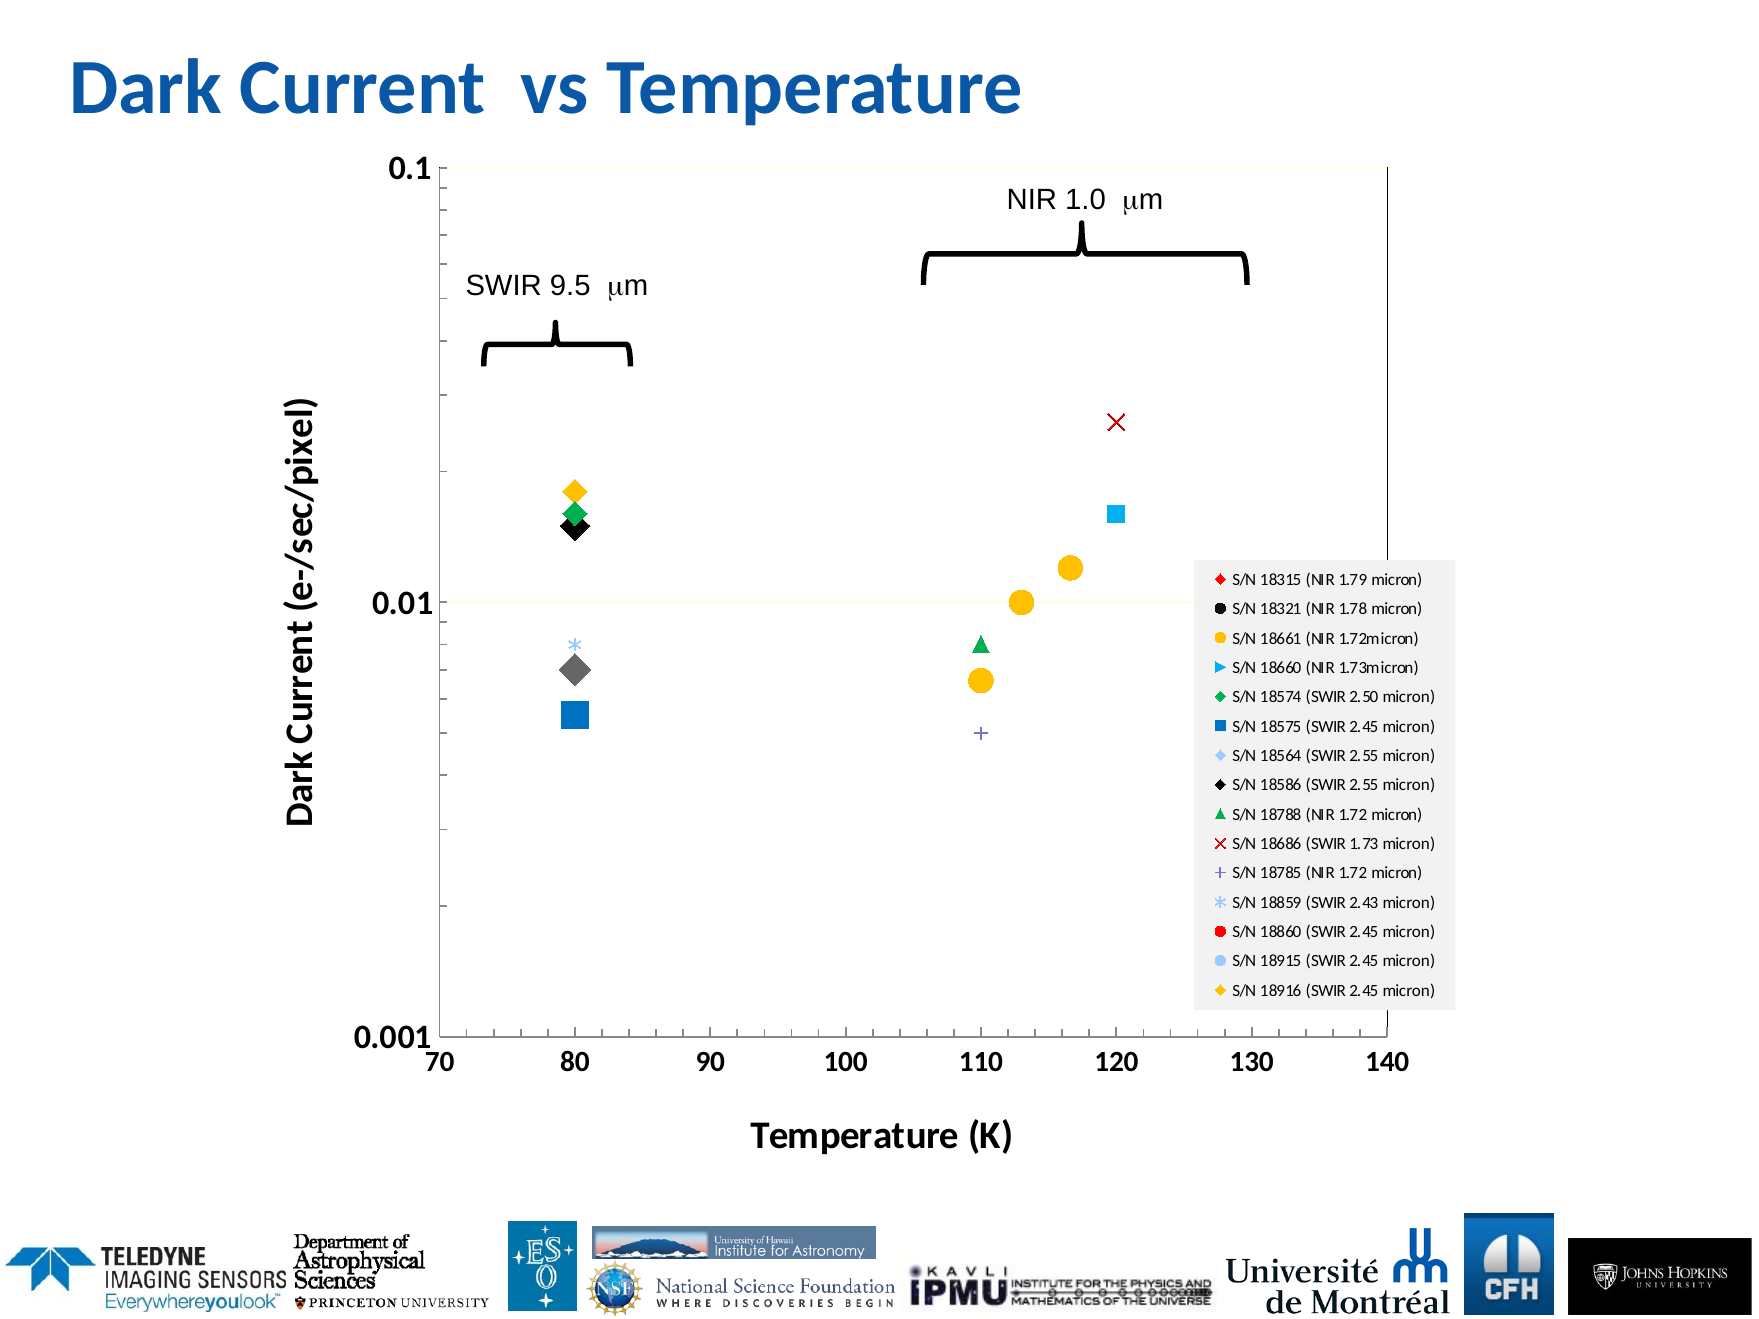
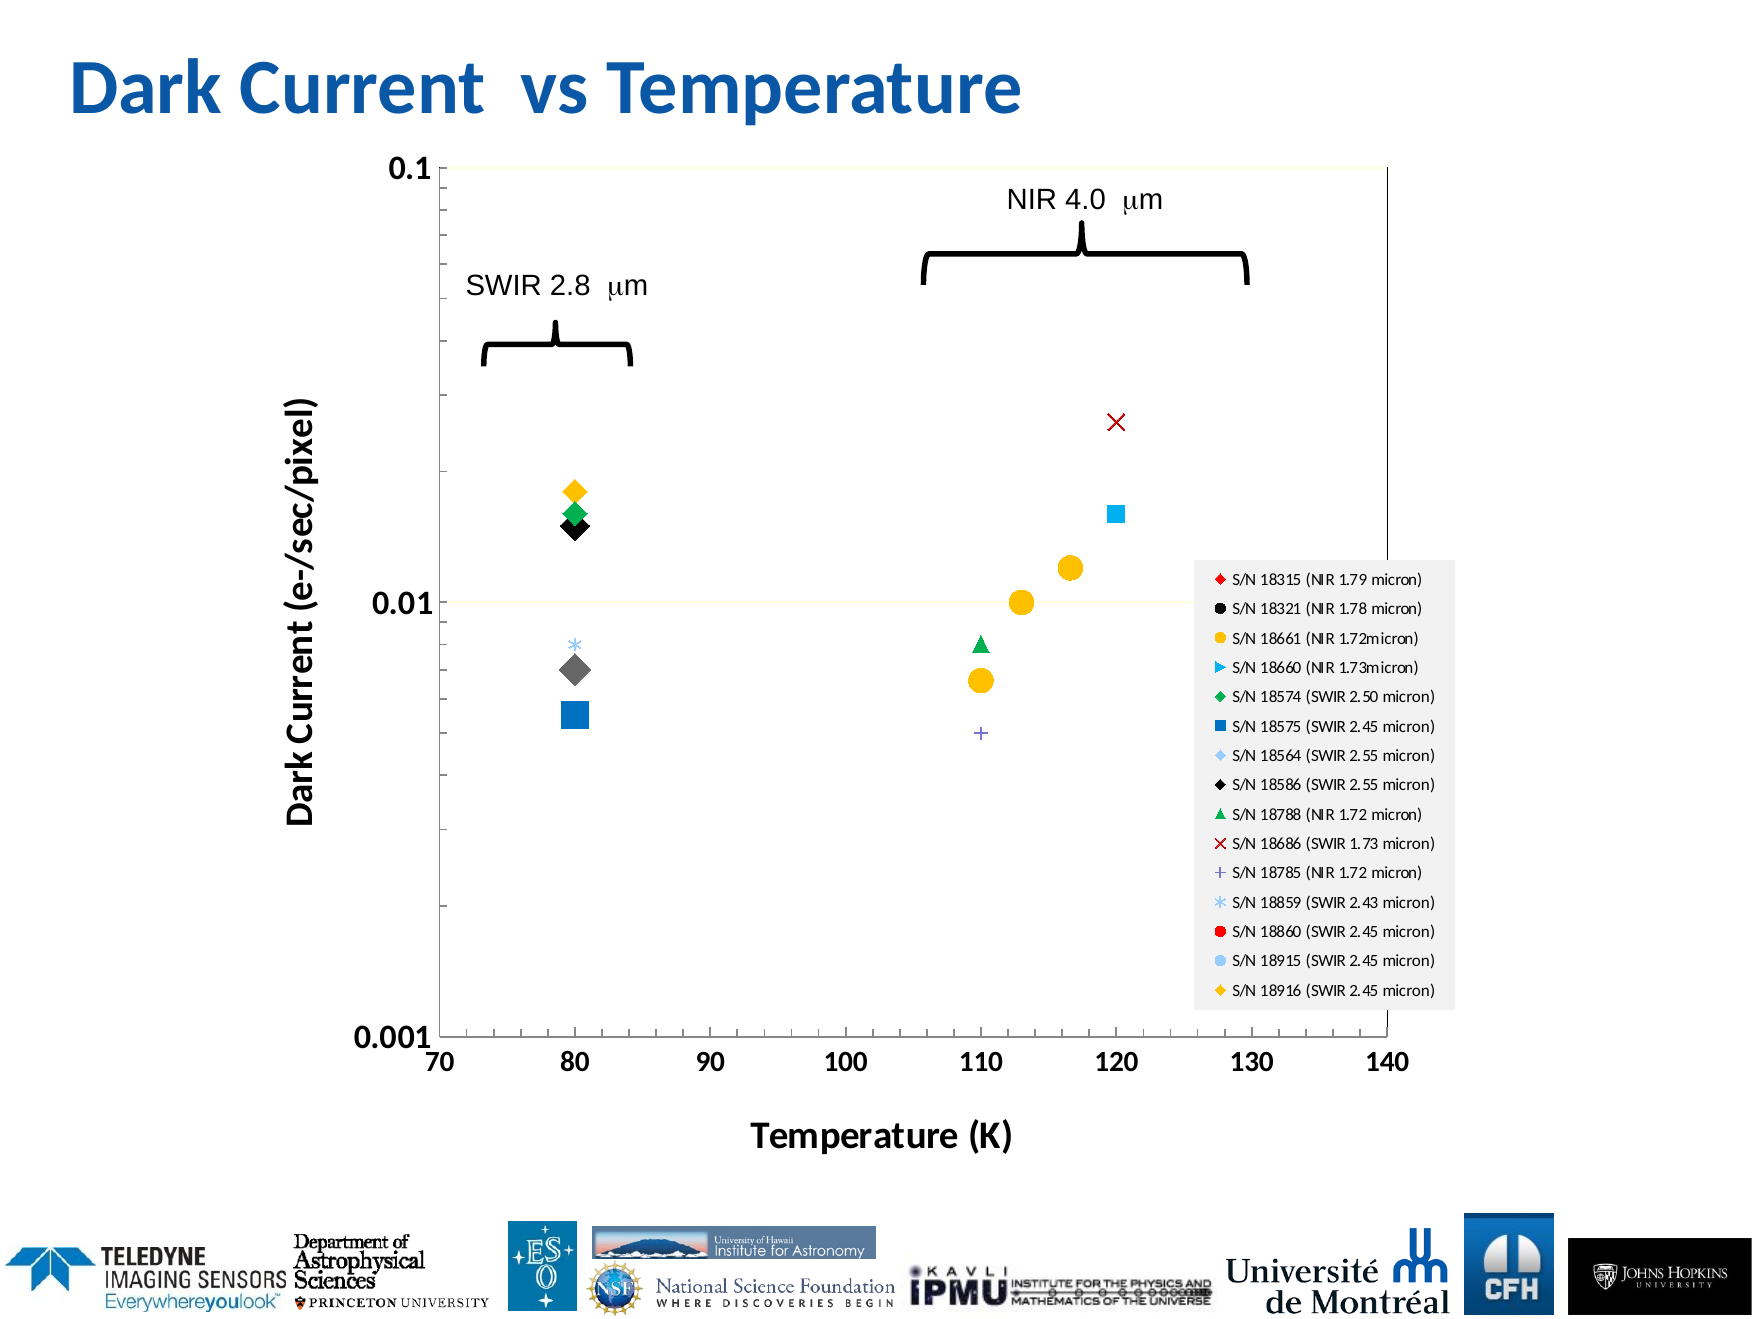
1.0: 1.0 -> 4.0
9.5: 9.5 -> 2.8
